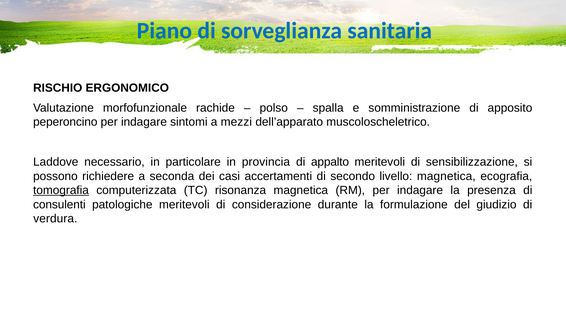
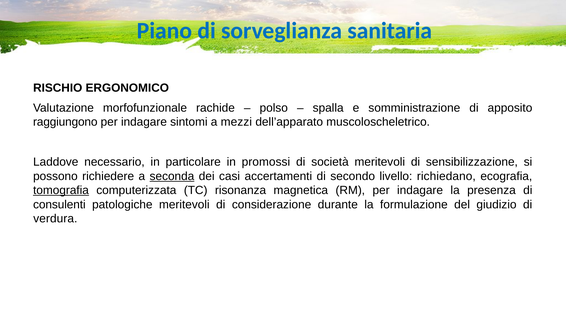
peperoncino: peperoncino -> raggiungono
provincia: provincia -> promossi
appalto: appalto -> società
seconda underline: none -> present
livello magnetica: magnetica -> richiedano
